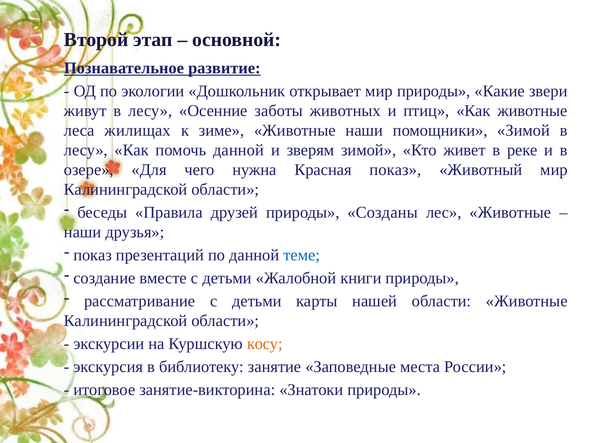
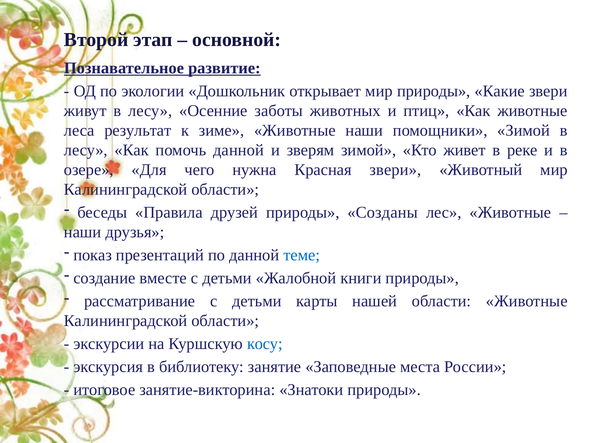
жилищах: жилищах -> результат
Красная показ: показ -> звери
косу colour: orange -> blue
